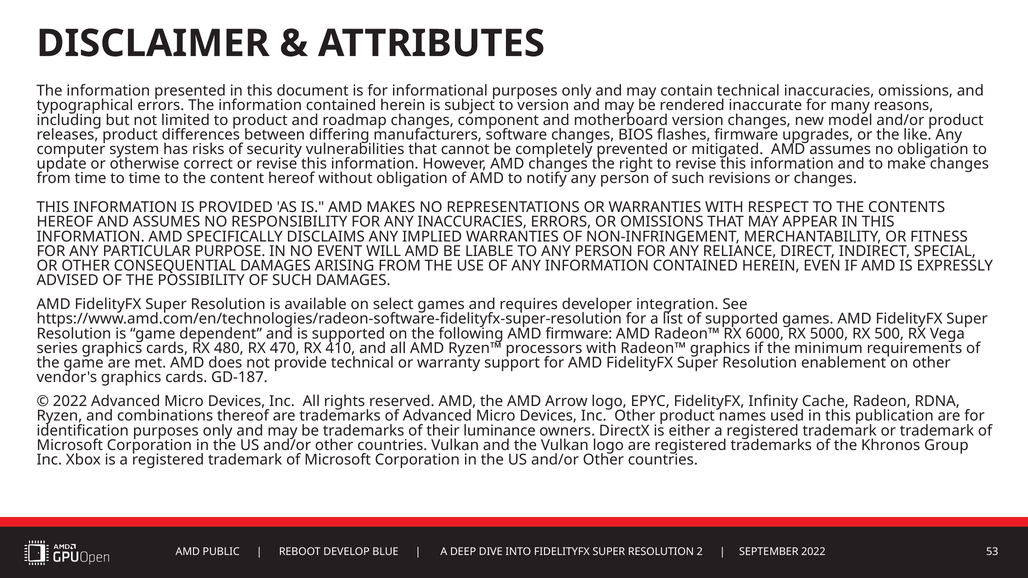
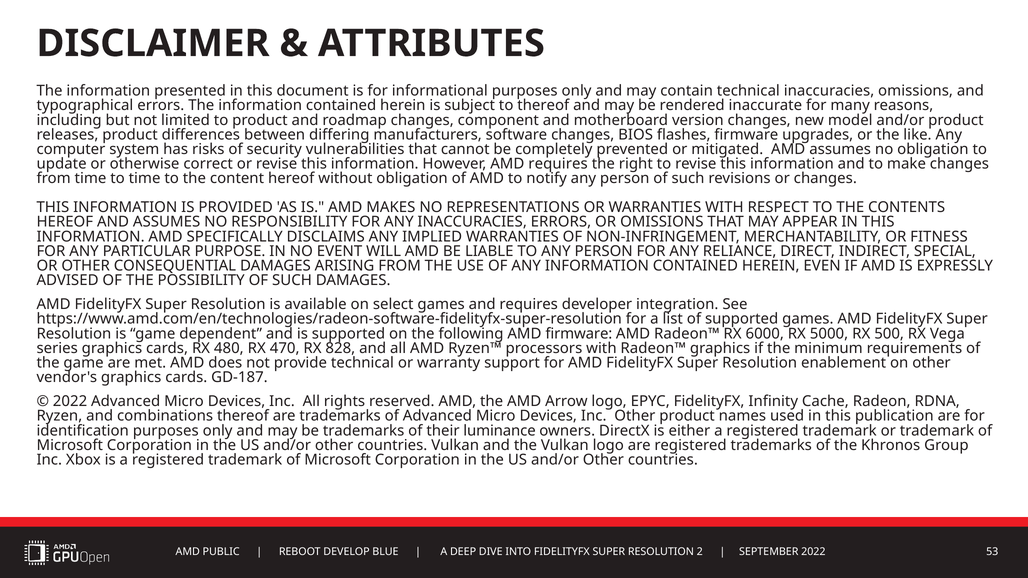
to version: version -> thereof
AMD changes: changes -> requires
410: 410 -> 828
